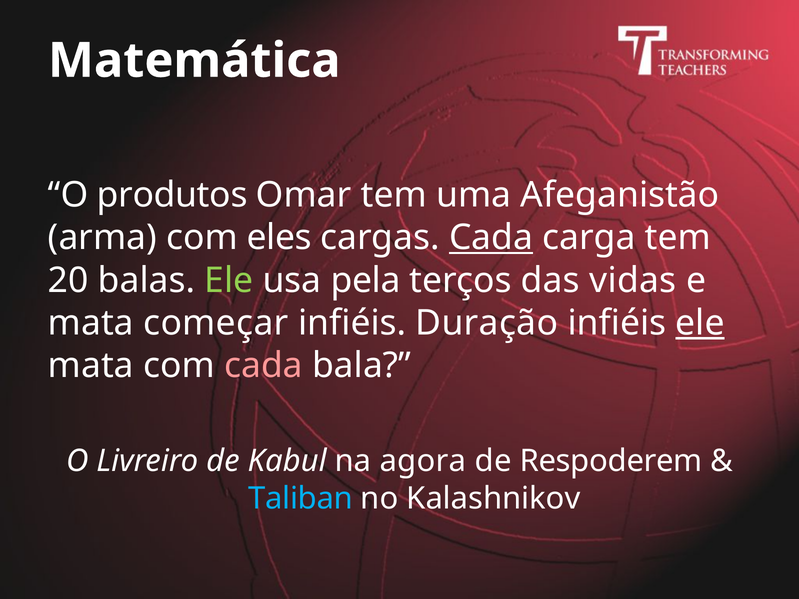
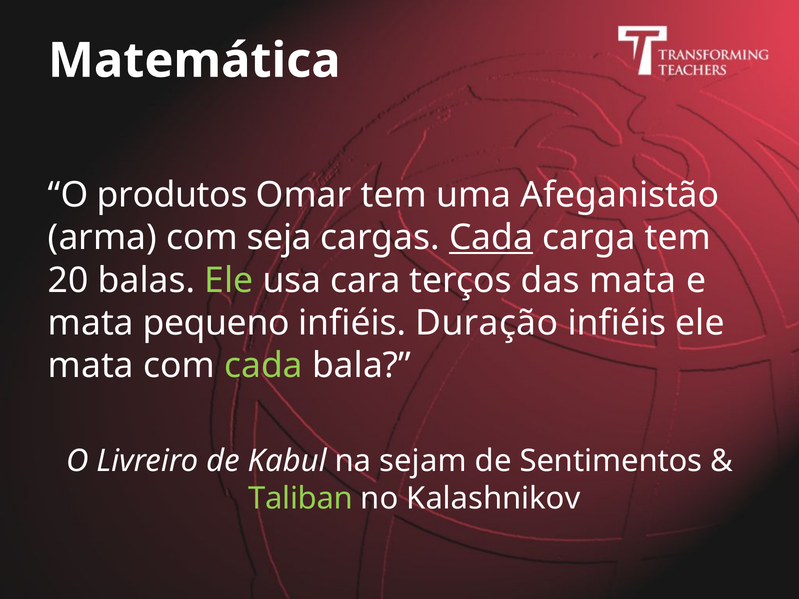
eles: eles -> seja
pela: pela -> cara
das vidas: vidas -> mata
começar: começar -> pequeno
ele at (700, 323) underline: present -> none
cada at (263, 366) colour: pink -> light green
agora: agora -> sejam
Respoderem: Respoderem -> Sentimentos
Taliban colour: light blue -> light green
